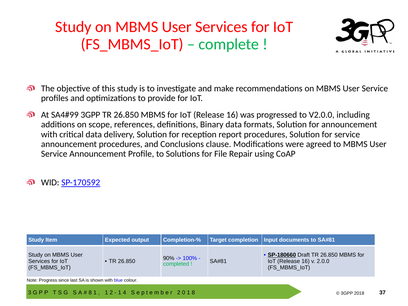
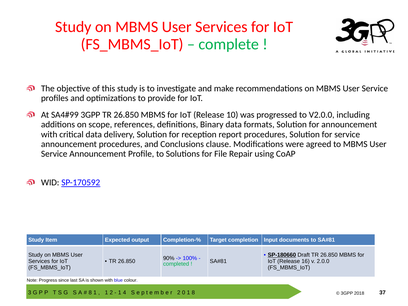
16 at (232, 115): 16 -> 10
